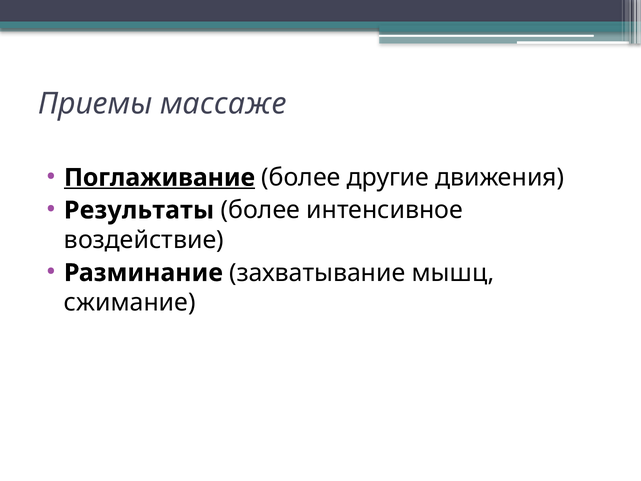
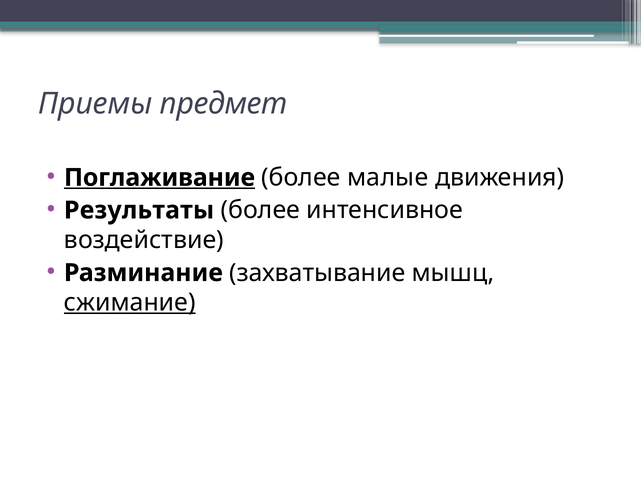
массаже: массаже -> предмет
другие: другие -> малые
сжимание underline: none -> present
